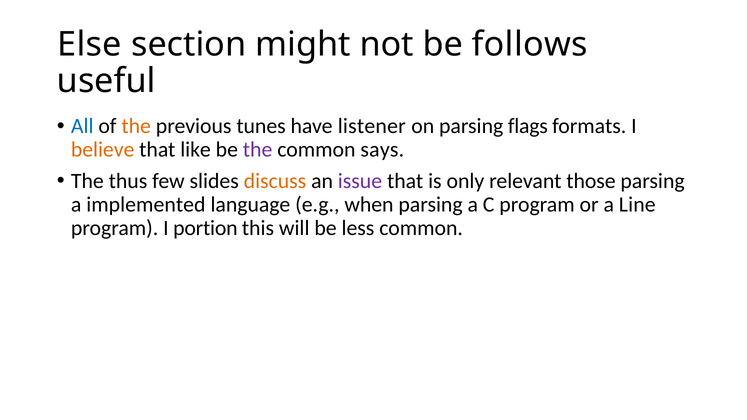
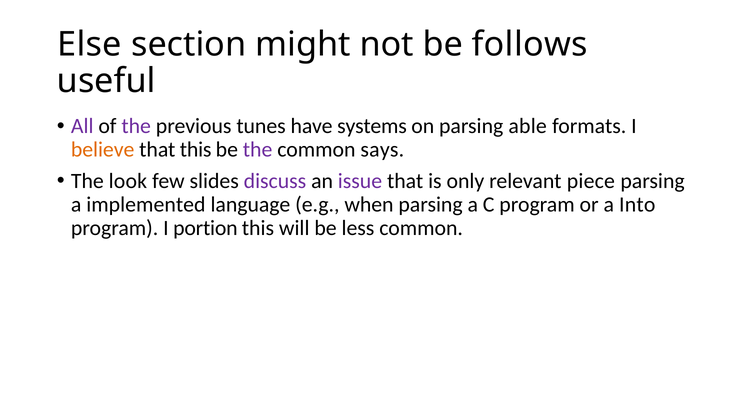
All colour: blue -> purple
the at (136, 126) colour: orange -> purple
listener: listener -> systems
flags: flags -> able
that like: like -> this
thus: thus -> look
discuss colour: orange -> purple
those: those -> piece
Line: Line -> Into
